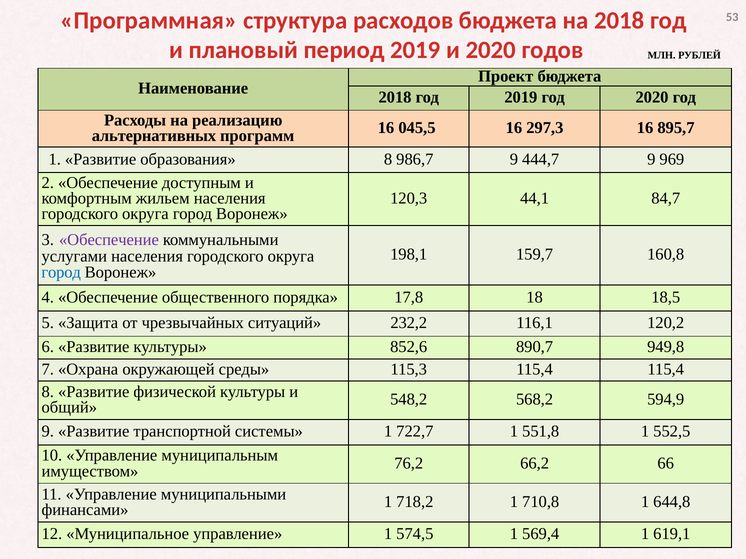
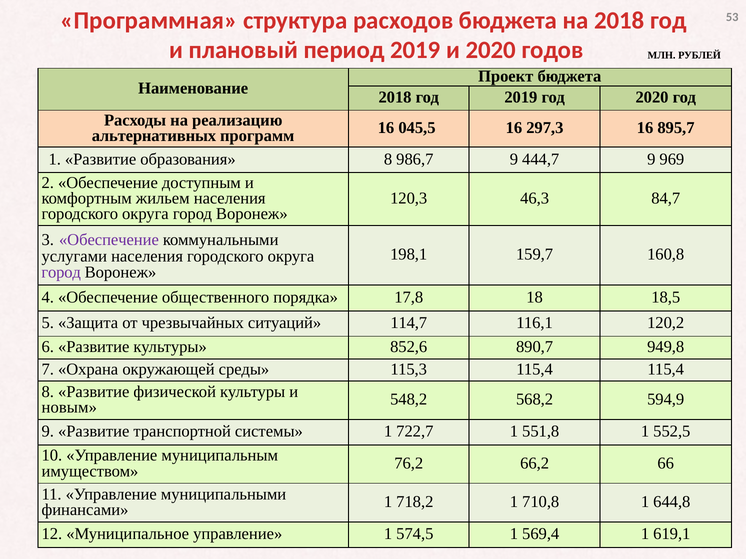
44,1: 44,1 -> 46,3
город at (61, 272) colour: blue -> purple
232,2: 232,2 -> 114,7
общий: общий -> новым
